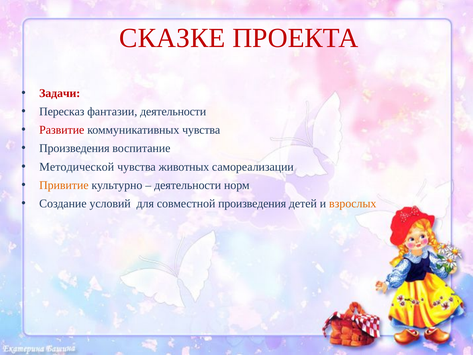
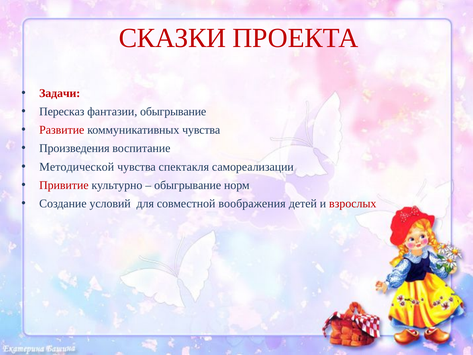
СКАЗКЕ: СКАЗКЕ -> СКАЗКИ
фантазии деятельности: деятельности -> обыгрывание
животных: животных -> спектакля
Привитие colour: orange -> red
деятельности at (188, 185): деятельности -> обыгрывание
совместной произведения: произведения -> воображения
взрослых colour: orange -> red
